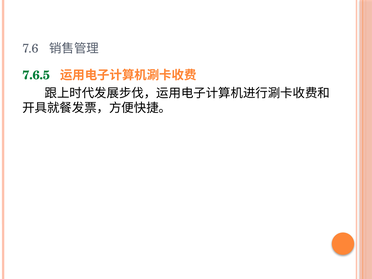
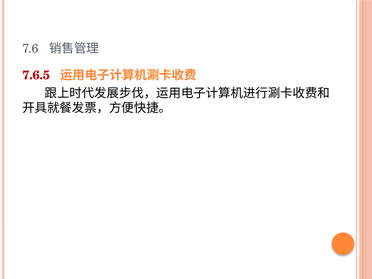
7.6.5 colour: green -> red
